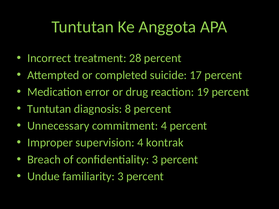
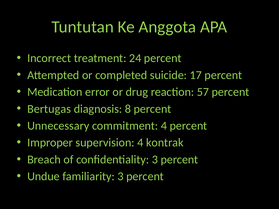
28: 28 -> 24
19: 19 -> 57
Tuntutan at (49, 109): Tuntutan -> Bertugas
